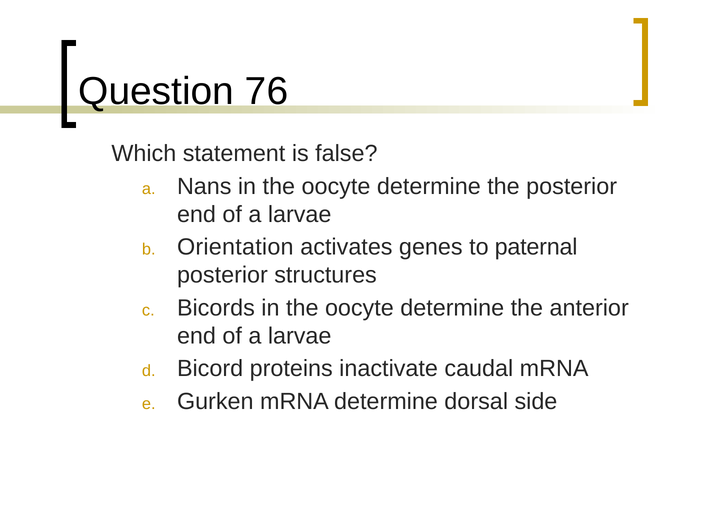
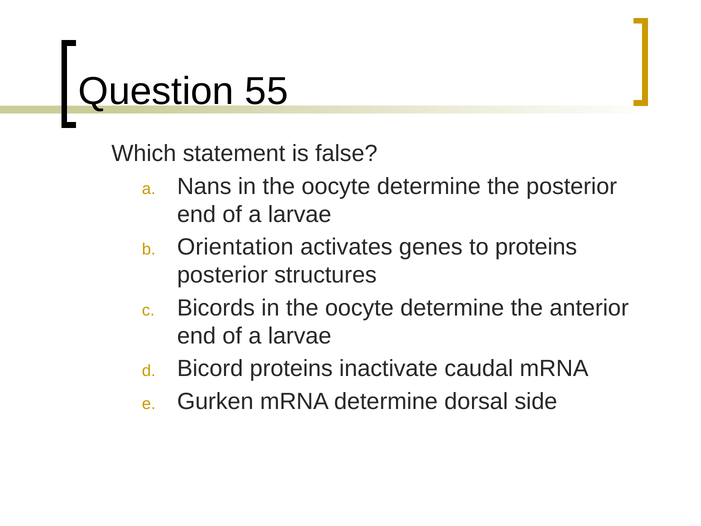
76: 76 -> 55
to paternal: paternal -> proteins
